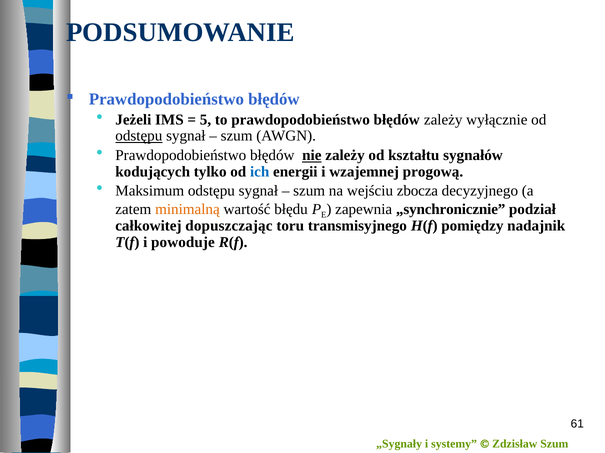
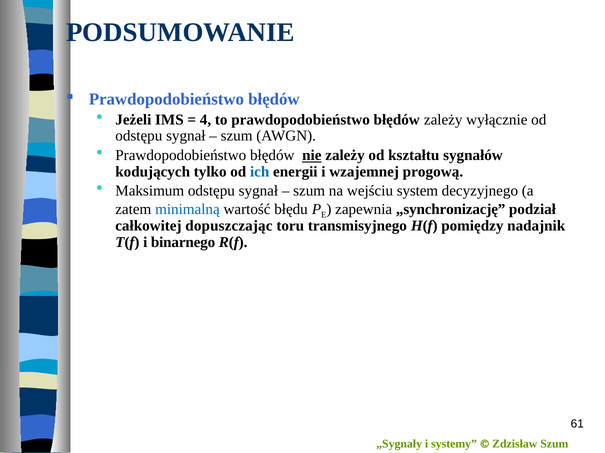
5: 5 -> 4
odstępu at (139, 136) underline: present -> none
zbocza: zbocza -> system
minimalną colour: orange -> blue
„synchronicznie: „synchronicznie -> „synchronizację
powoduje: powoduje -> binarnego
